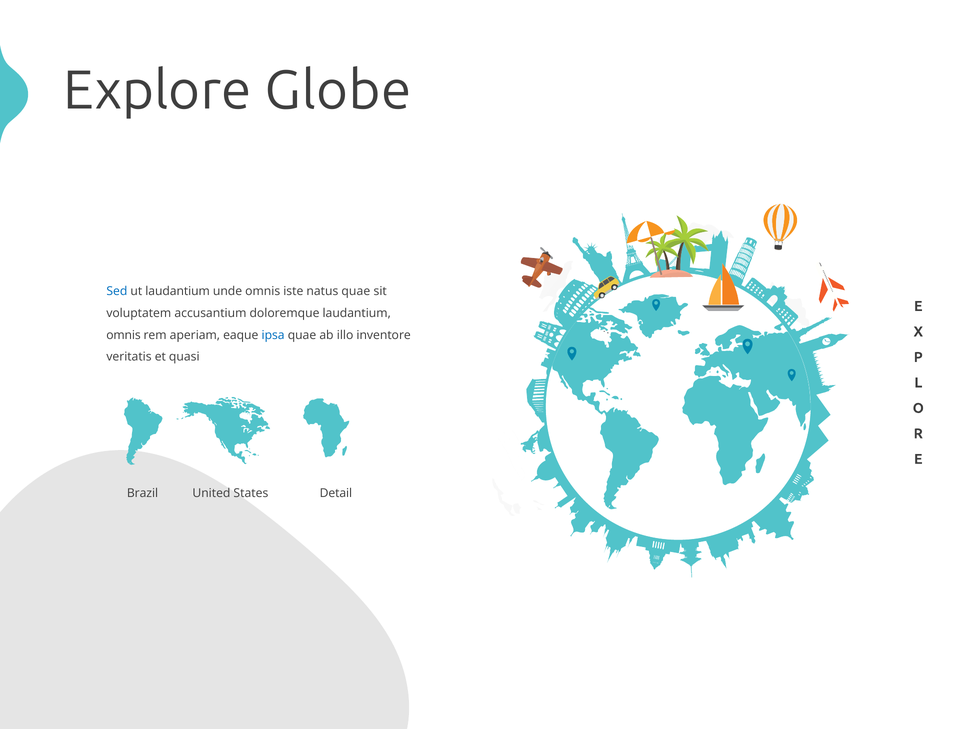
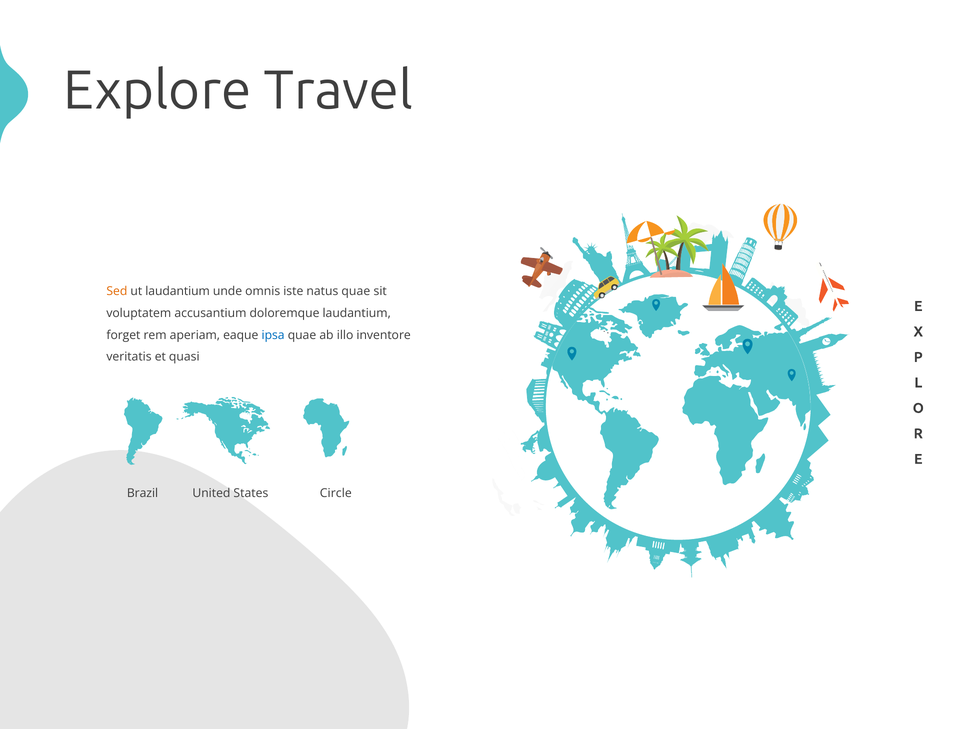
Globe: Globe -> Travel
Sed colour: blue -> orange
omnis at (123, 335): omnis -> forget
Detail: Detail -> Circle
